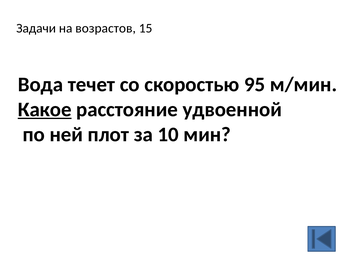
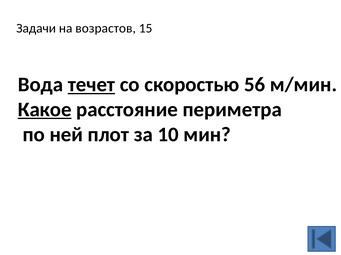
течет underline: none -> present
95: 95 -> 56
удвоенной: удвоенной -> периметра
